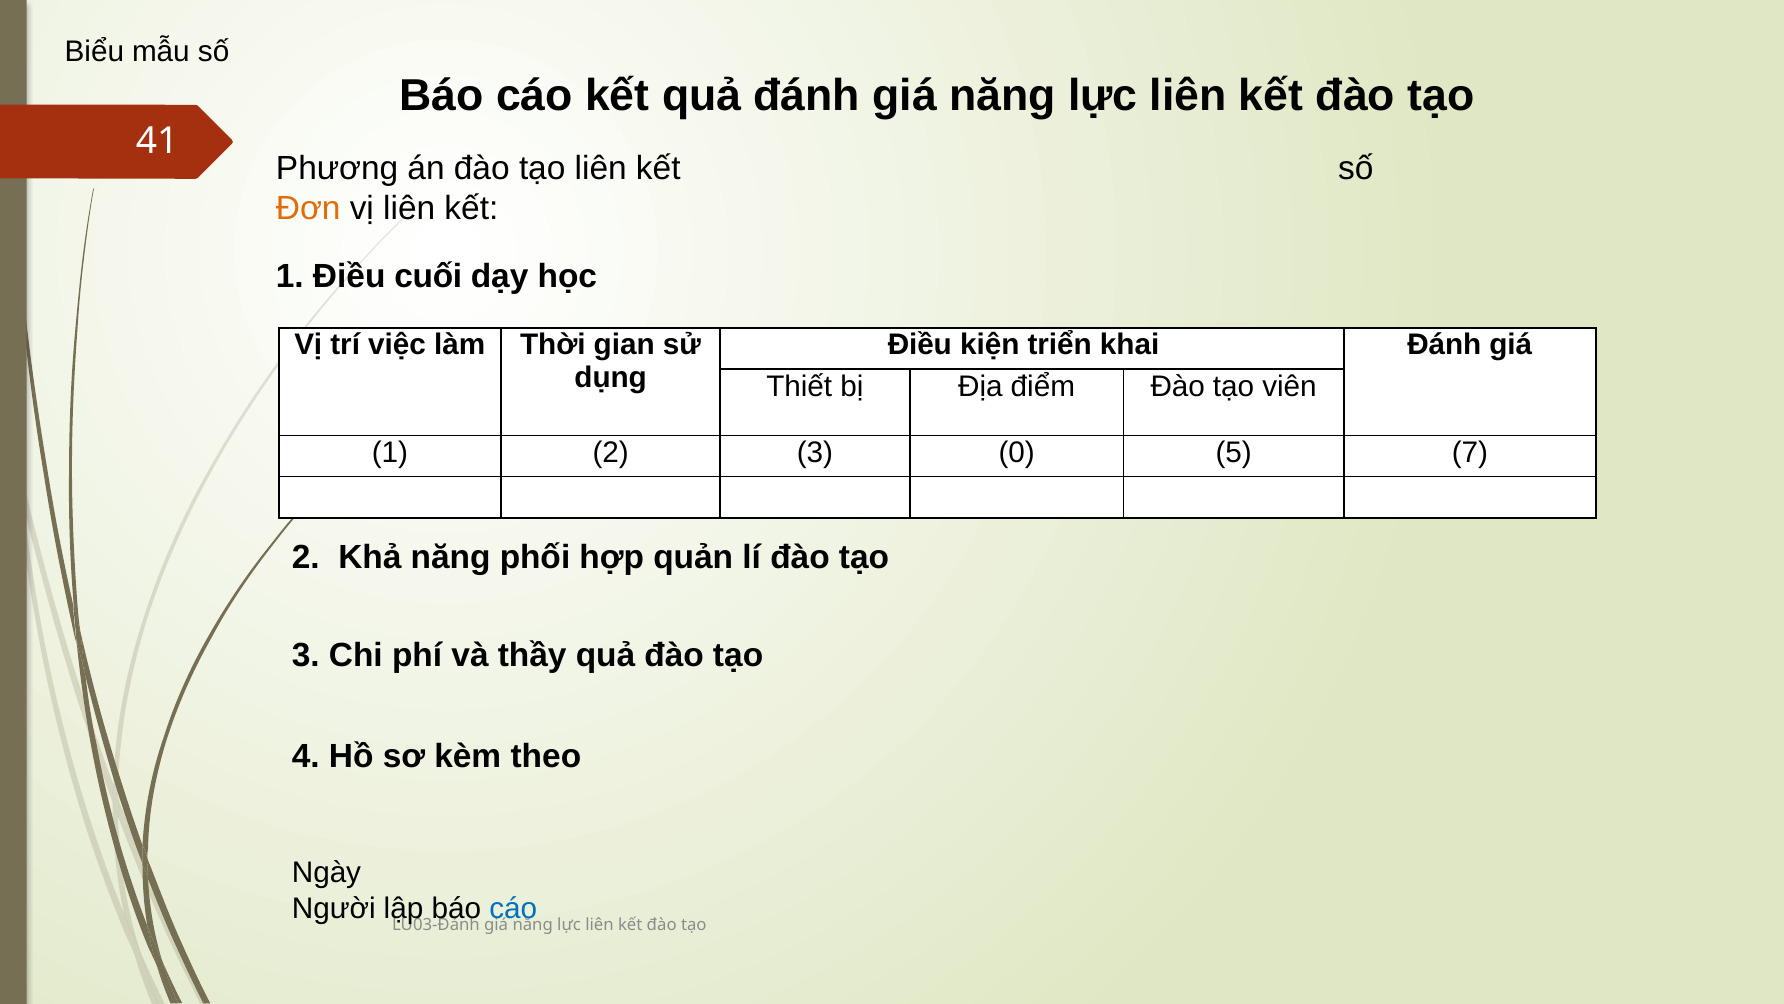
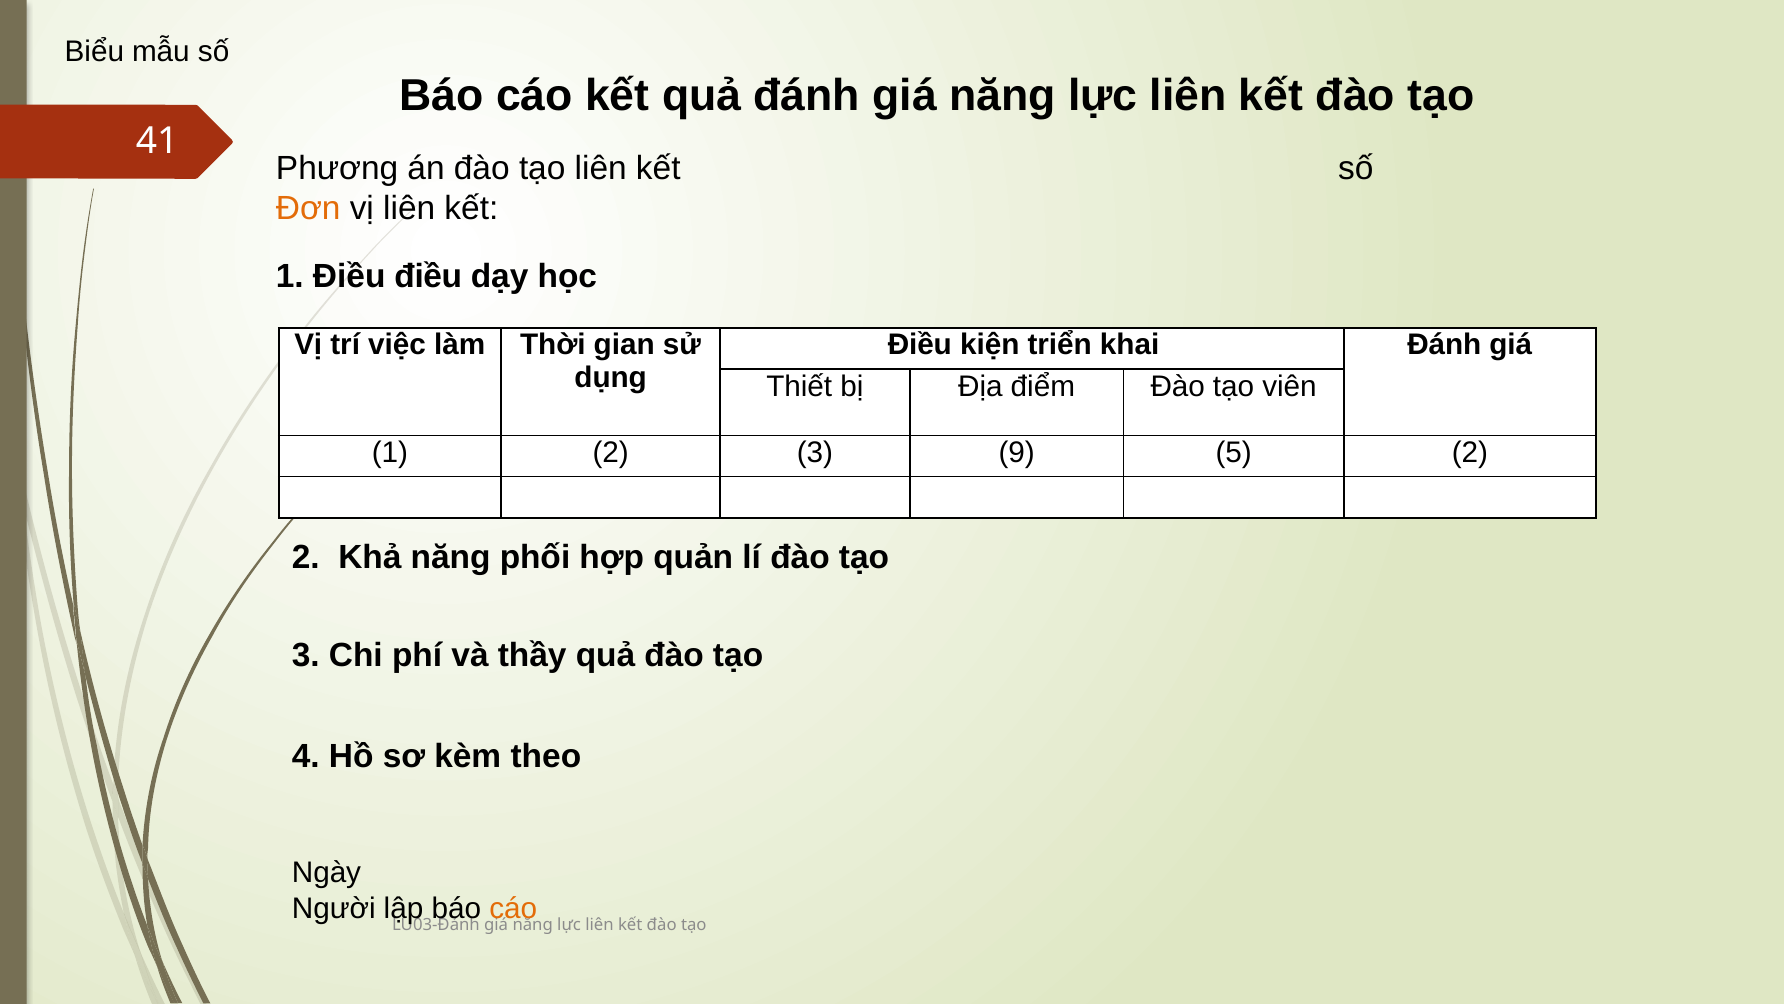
Điều cuối: cuối -> điều
0: 0 -> 9
5 7: 7 -> 2
cáo at (513, 908) colour: blue -> orange
